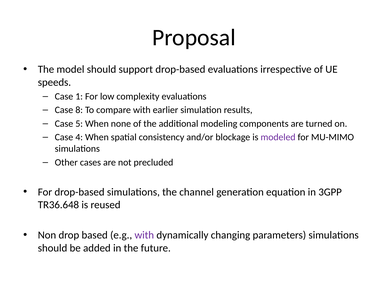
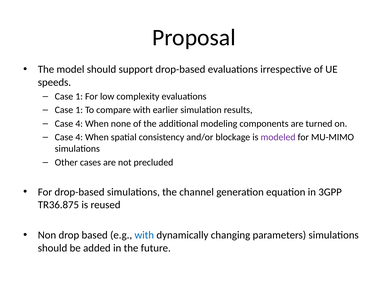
8 at (79, 110): 8 -> 1
5 at (79, 124): 5 -> 4
TR36.648: TR36.648 -> TR36.875
with at (144, 235) colour: purple -> blue
